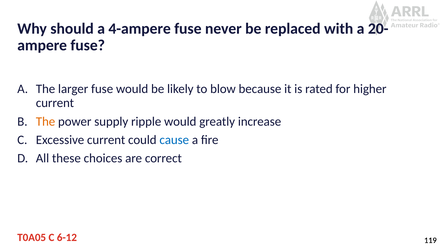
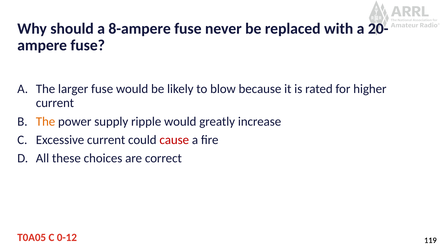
4-ampere: 4-ampere -> 8-ampere
cause colour: blue -> red
6-12: 6-12 -> 0-12
